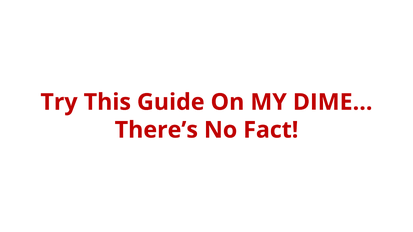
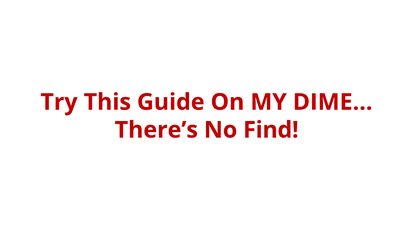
Fact: Fact -> Find
